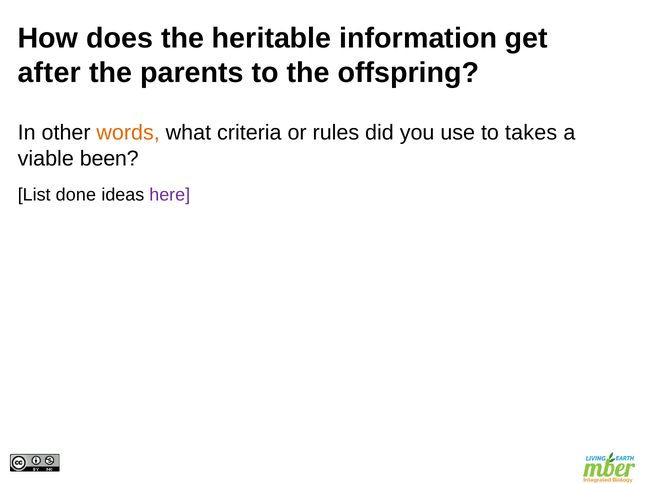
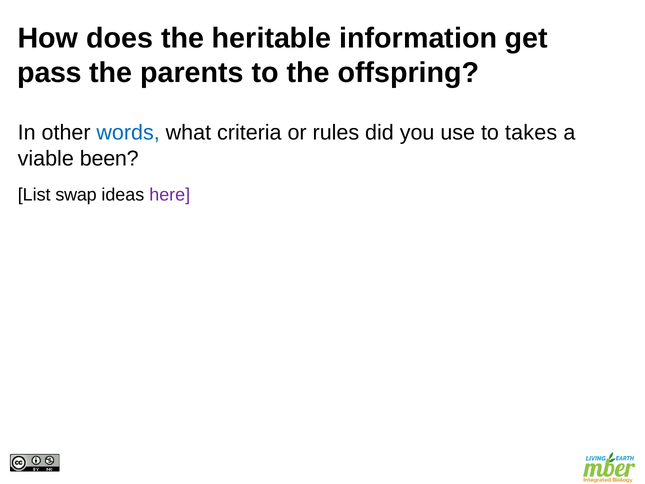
after: after -> pass
words colour: orange -> blue
done: done -> swap
